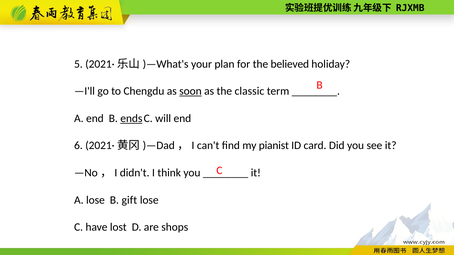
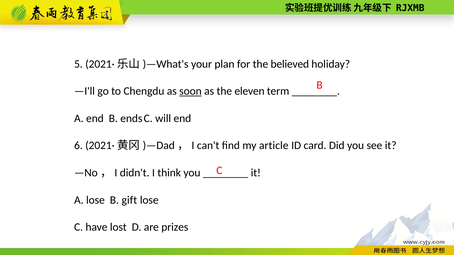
classic: classic -> eleven
ends underline: present -> none
pianist: pianist -> article
shops: shops -> prizes
